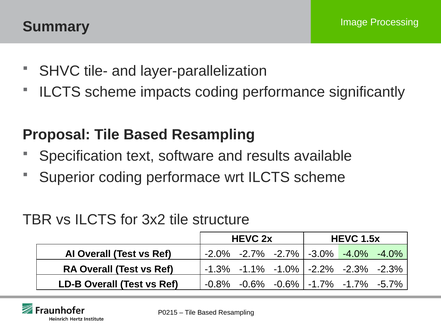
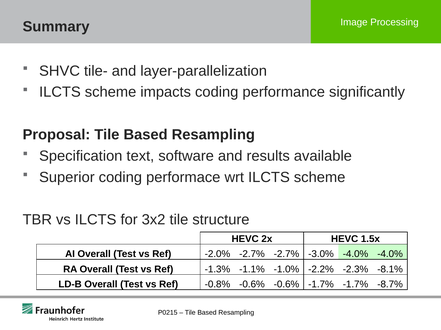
-2.3% -2.3%: -2.3% -> -8.1%
-5.7%: -5.7% -> -8.7%
